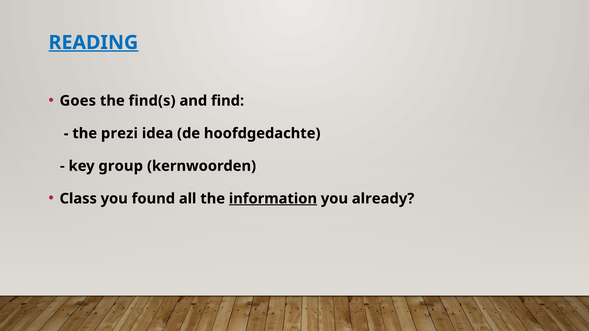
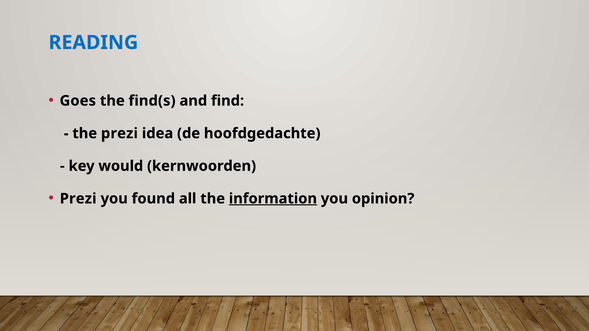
READING underline: present -> none
group: group -> would
Class at (78, 199): Class -> Prezi
already: already -> opinion
